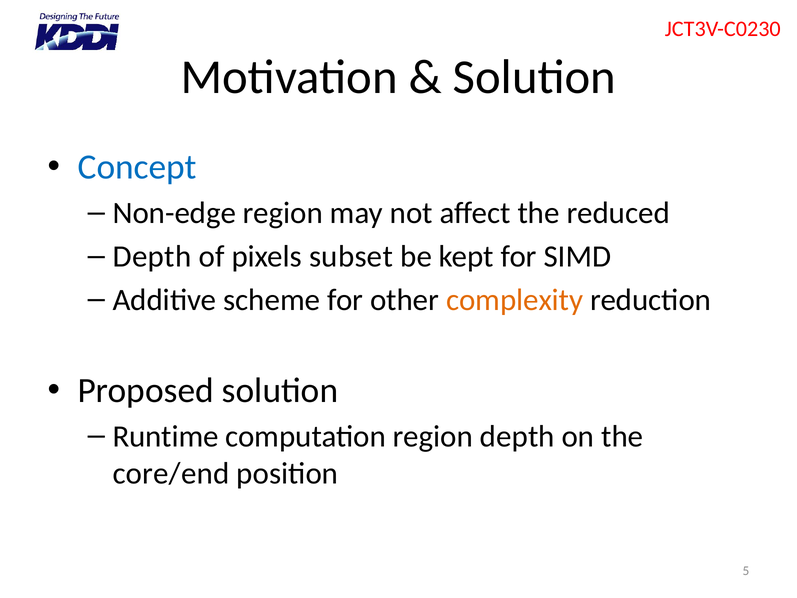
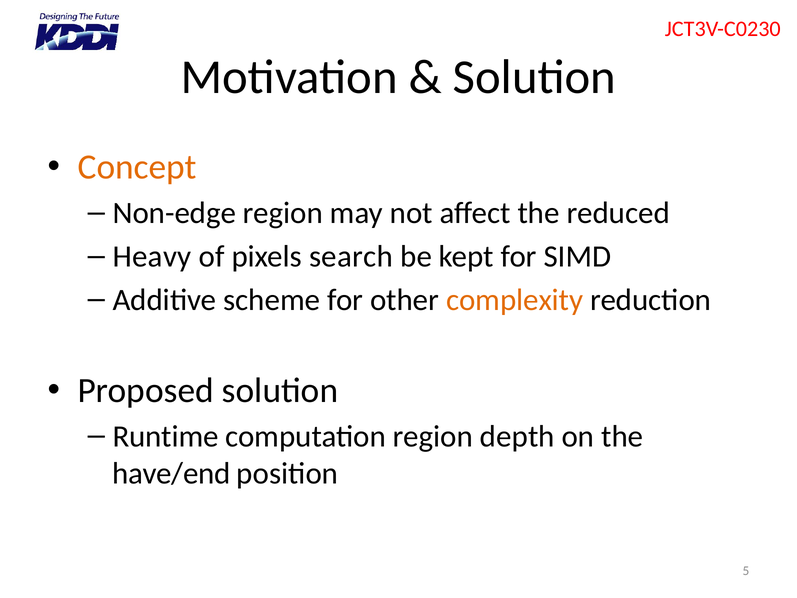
Concept colour: blue -> orange
Depth at (152, 256): Depth -> Heavy
subset: subset -> search
core/end: core/end -> have/end
